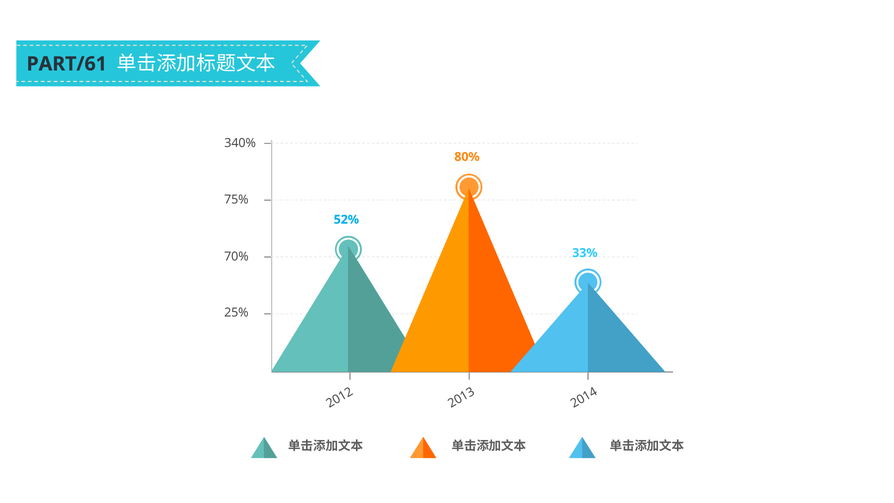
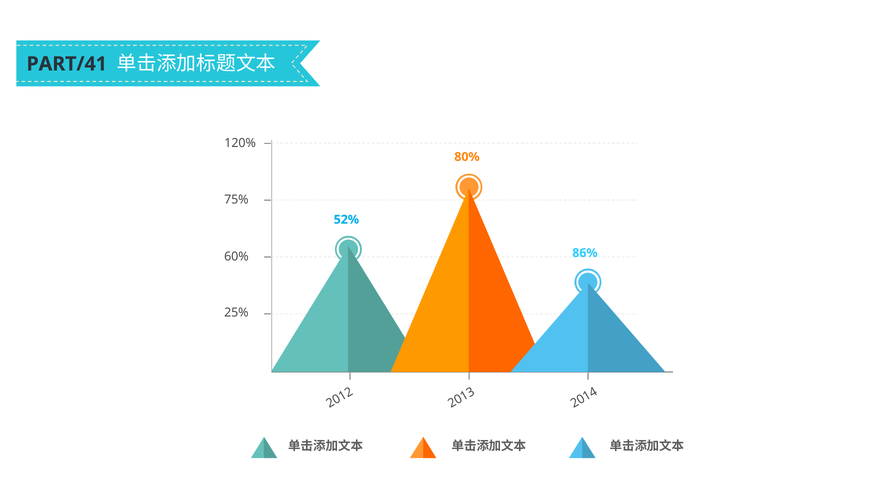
PART/61: PART/61 -> PART/41
340%: 340% -> 120%
33%: 33% -> 86%
70%: 70% -> 60%
